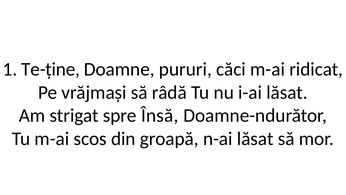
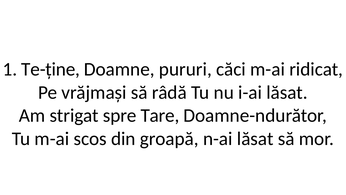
Însă: Însă -> Tare
